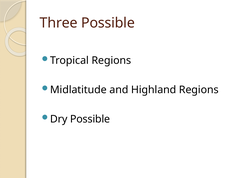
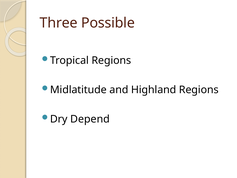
Dry Possible: Possible -> Depend
